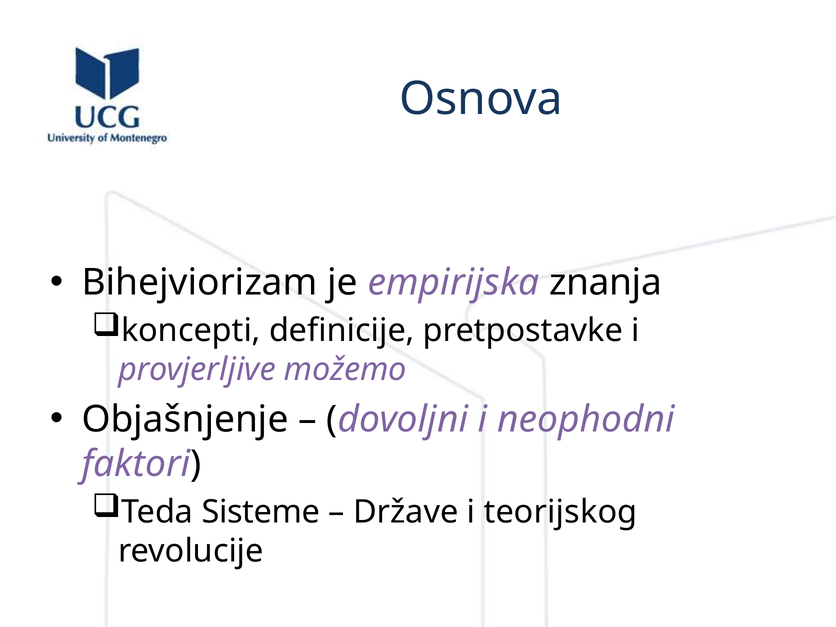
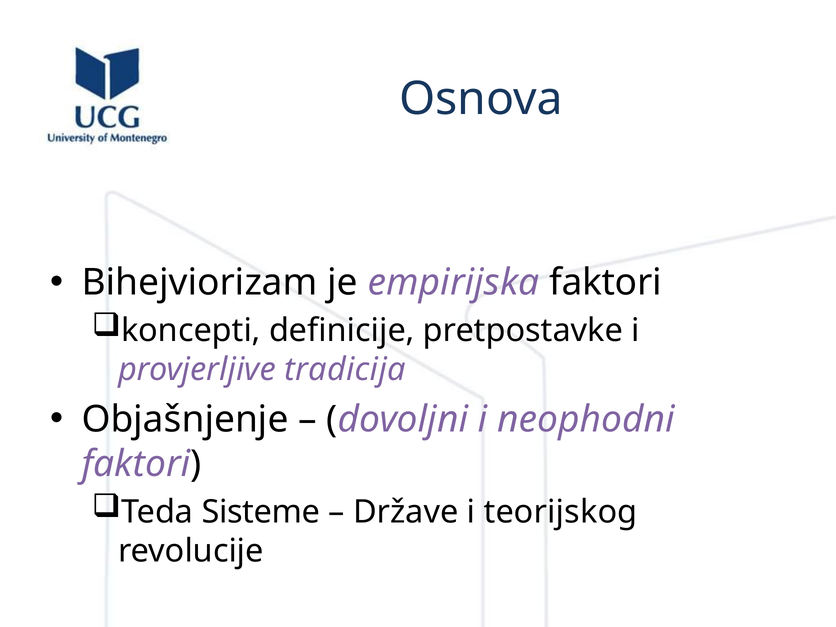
empirijska znanja: znanja -> faktori
možemo: možemo -> tradicija
